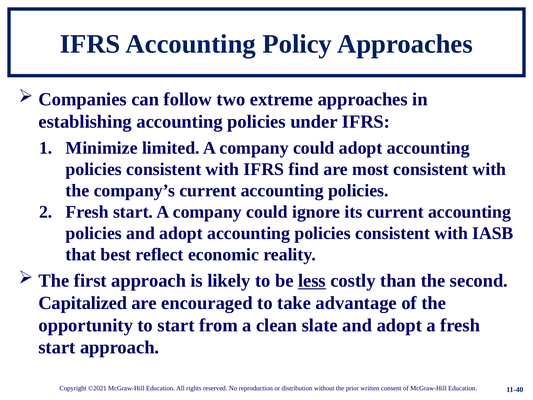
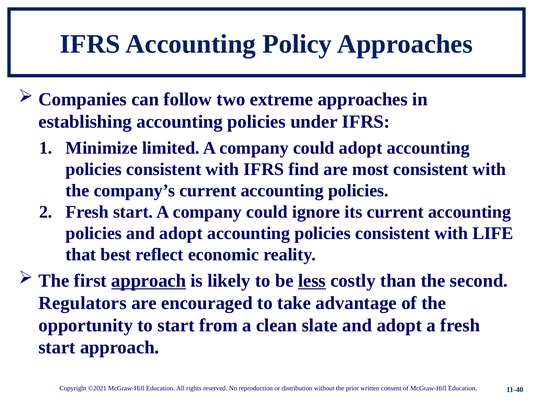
IASB: IASB -> LIFE
approach at (149, 281) underline: none -> present
Capitalized: Capitalized -> Regulators
